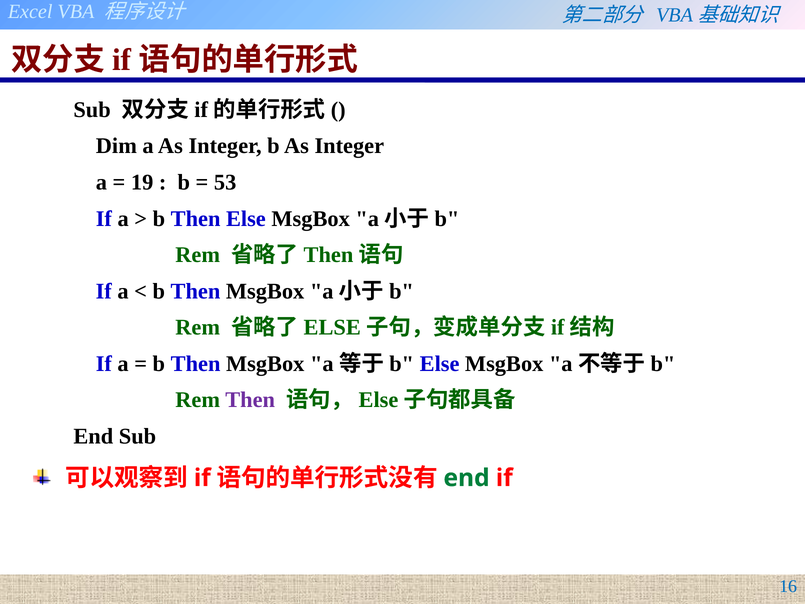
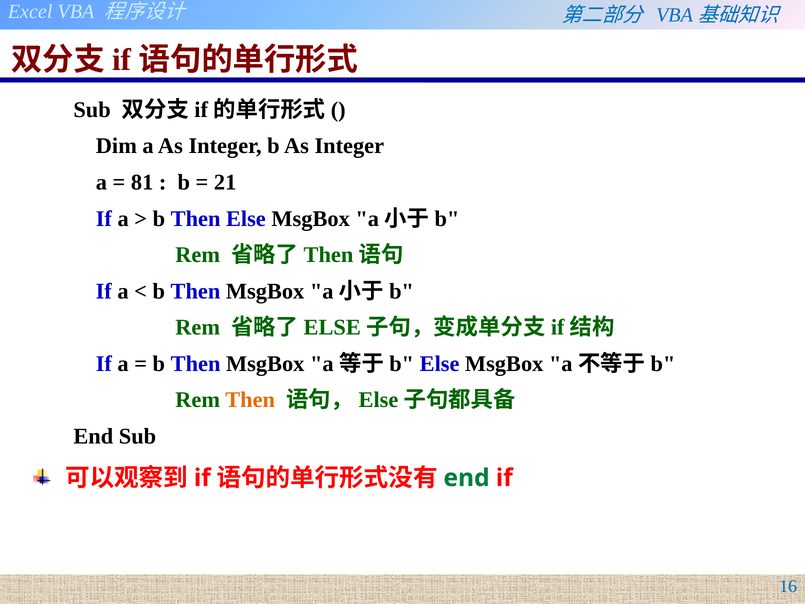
19: 19 -> 81
53: 53 -> 21
Then at (250, 400) colour: purple -> orange
